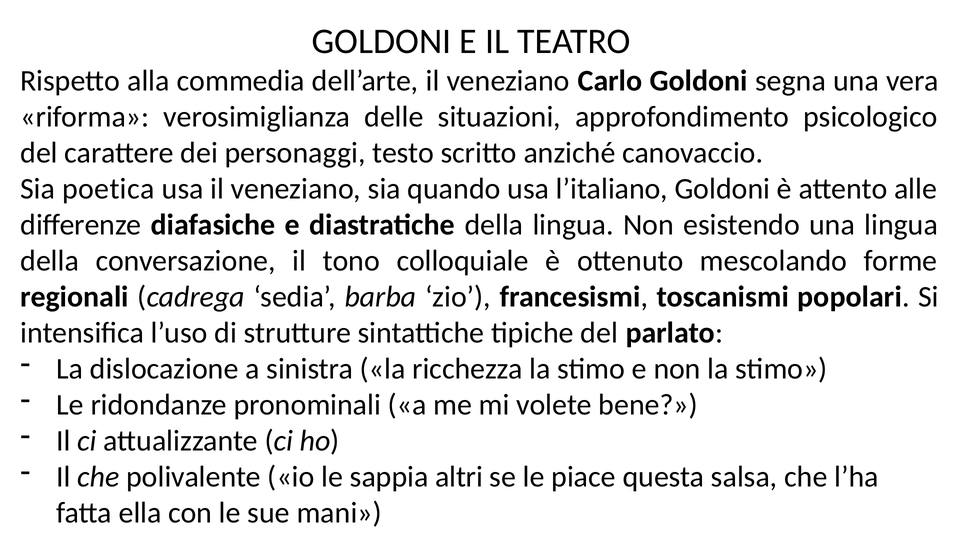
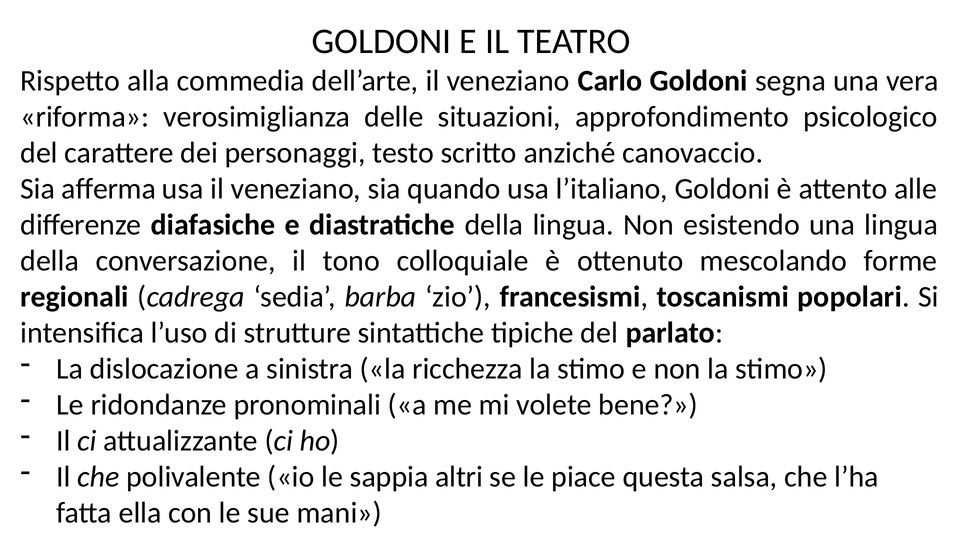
poetica: poetica -> afferma
